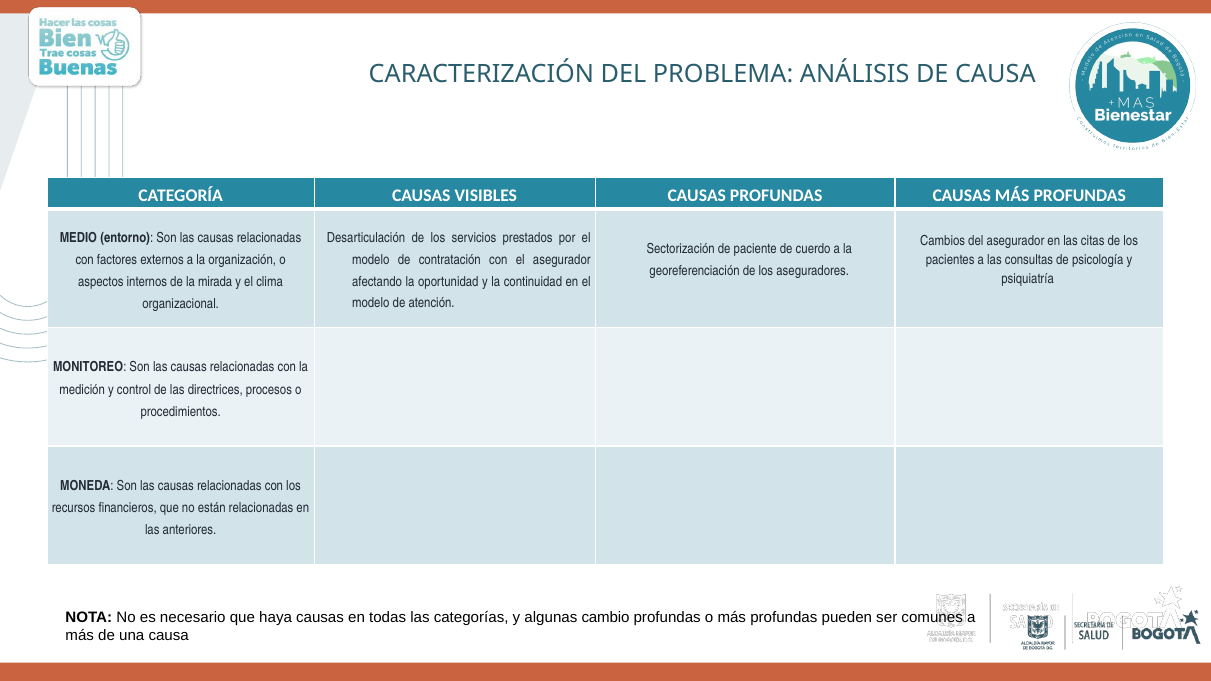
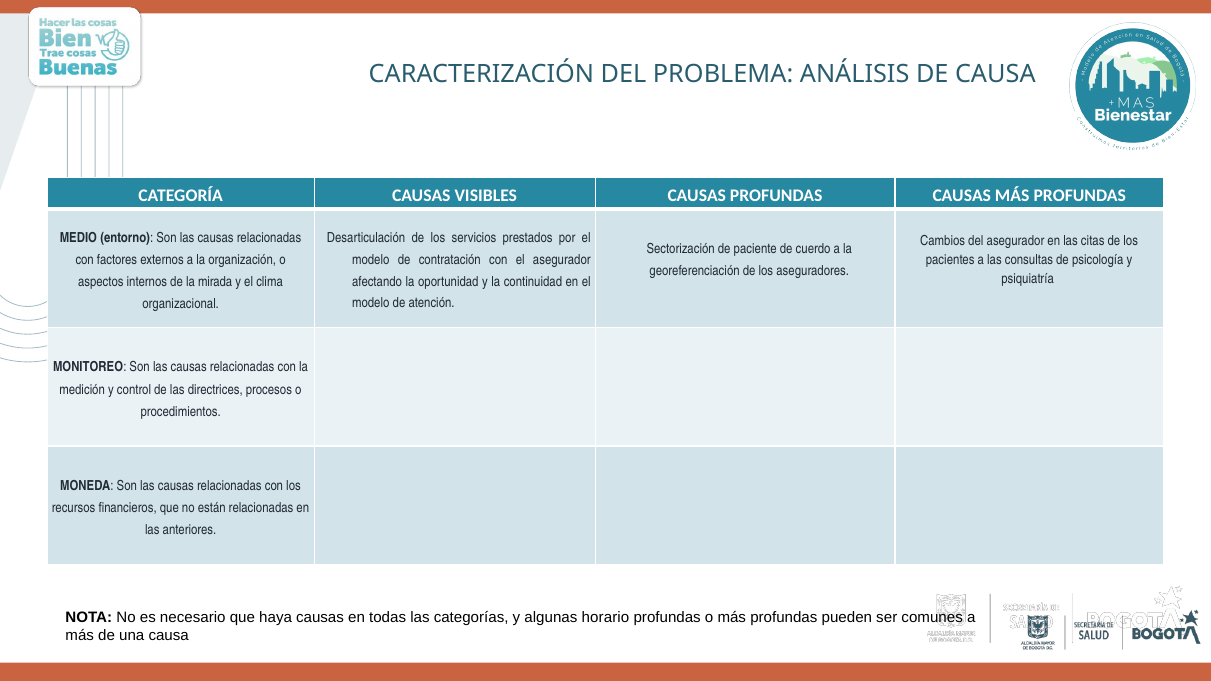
cambio: cambio -> horario
